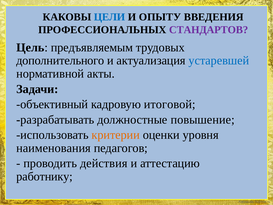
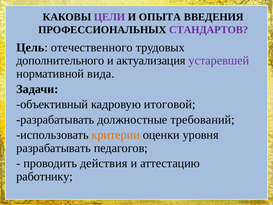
ЦЕЛИ colour: blue -> purple
ОПЫТУ: ОПЫТУ -> ОПЫТА
предъявляемым: предъявляемым -> отечественного
устаревшей colour: blue -> purple
акты: акты -> вида
повышение: повышение -> требований
наименования at (54, 148): наименования -> разрабатывать
